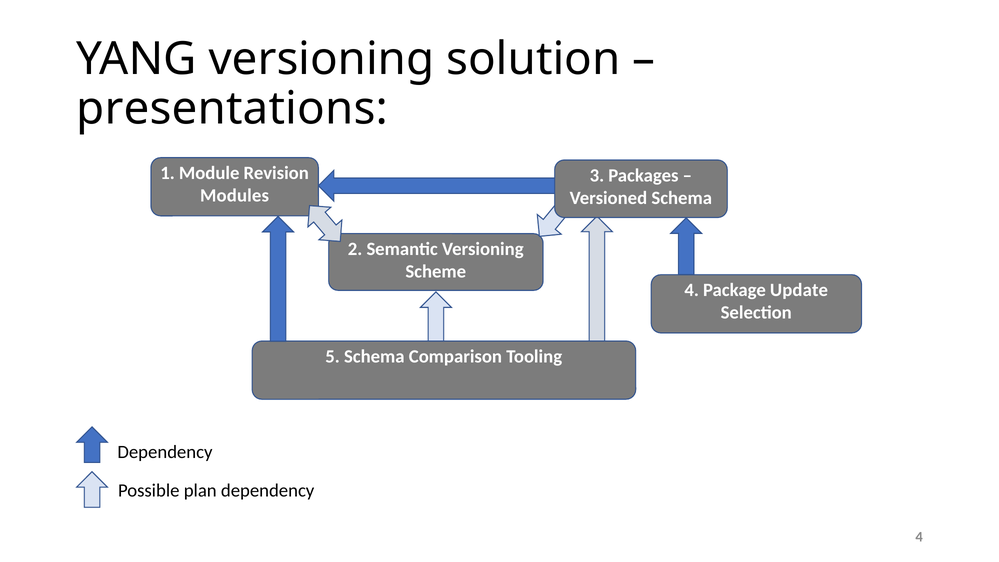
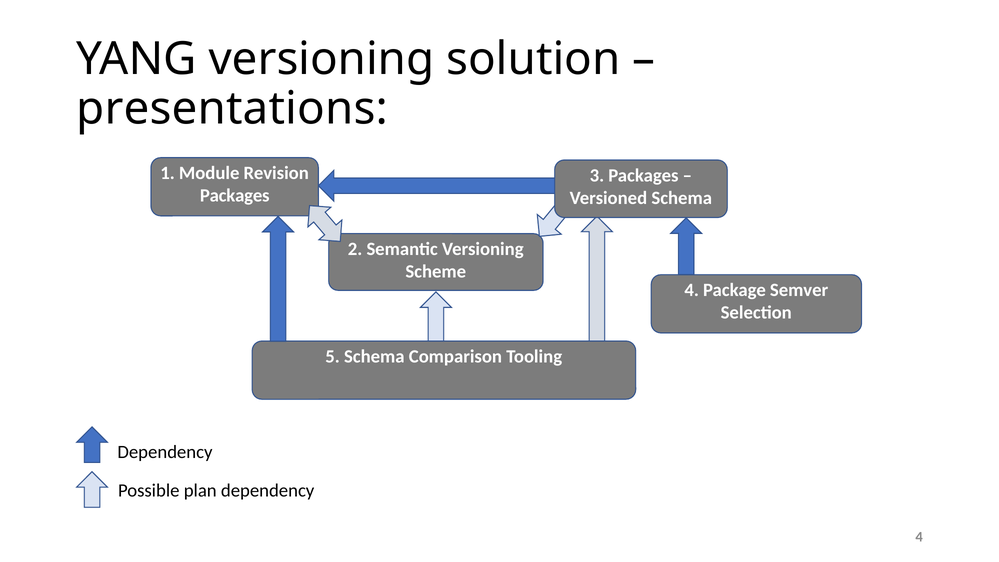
Modules at (235, 195): Modules -> Packages
Update: Update -> Semver
